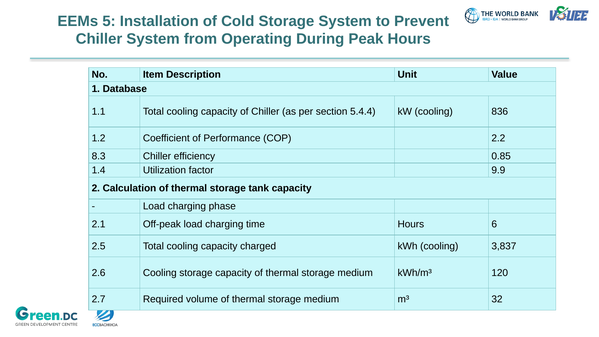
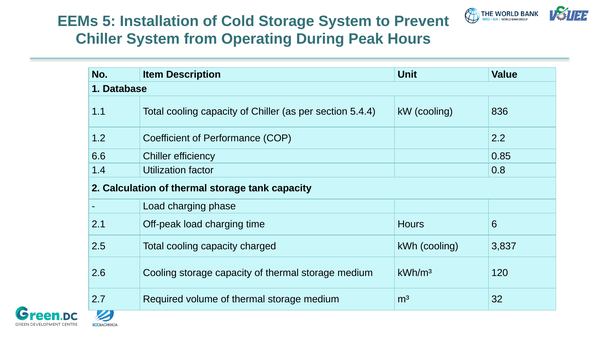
8.3: 8.3 -> 6.6
9.9: 9.9 -> 0.8
